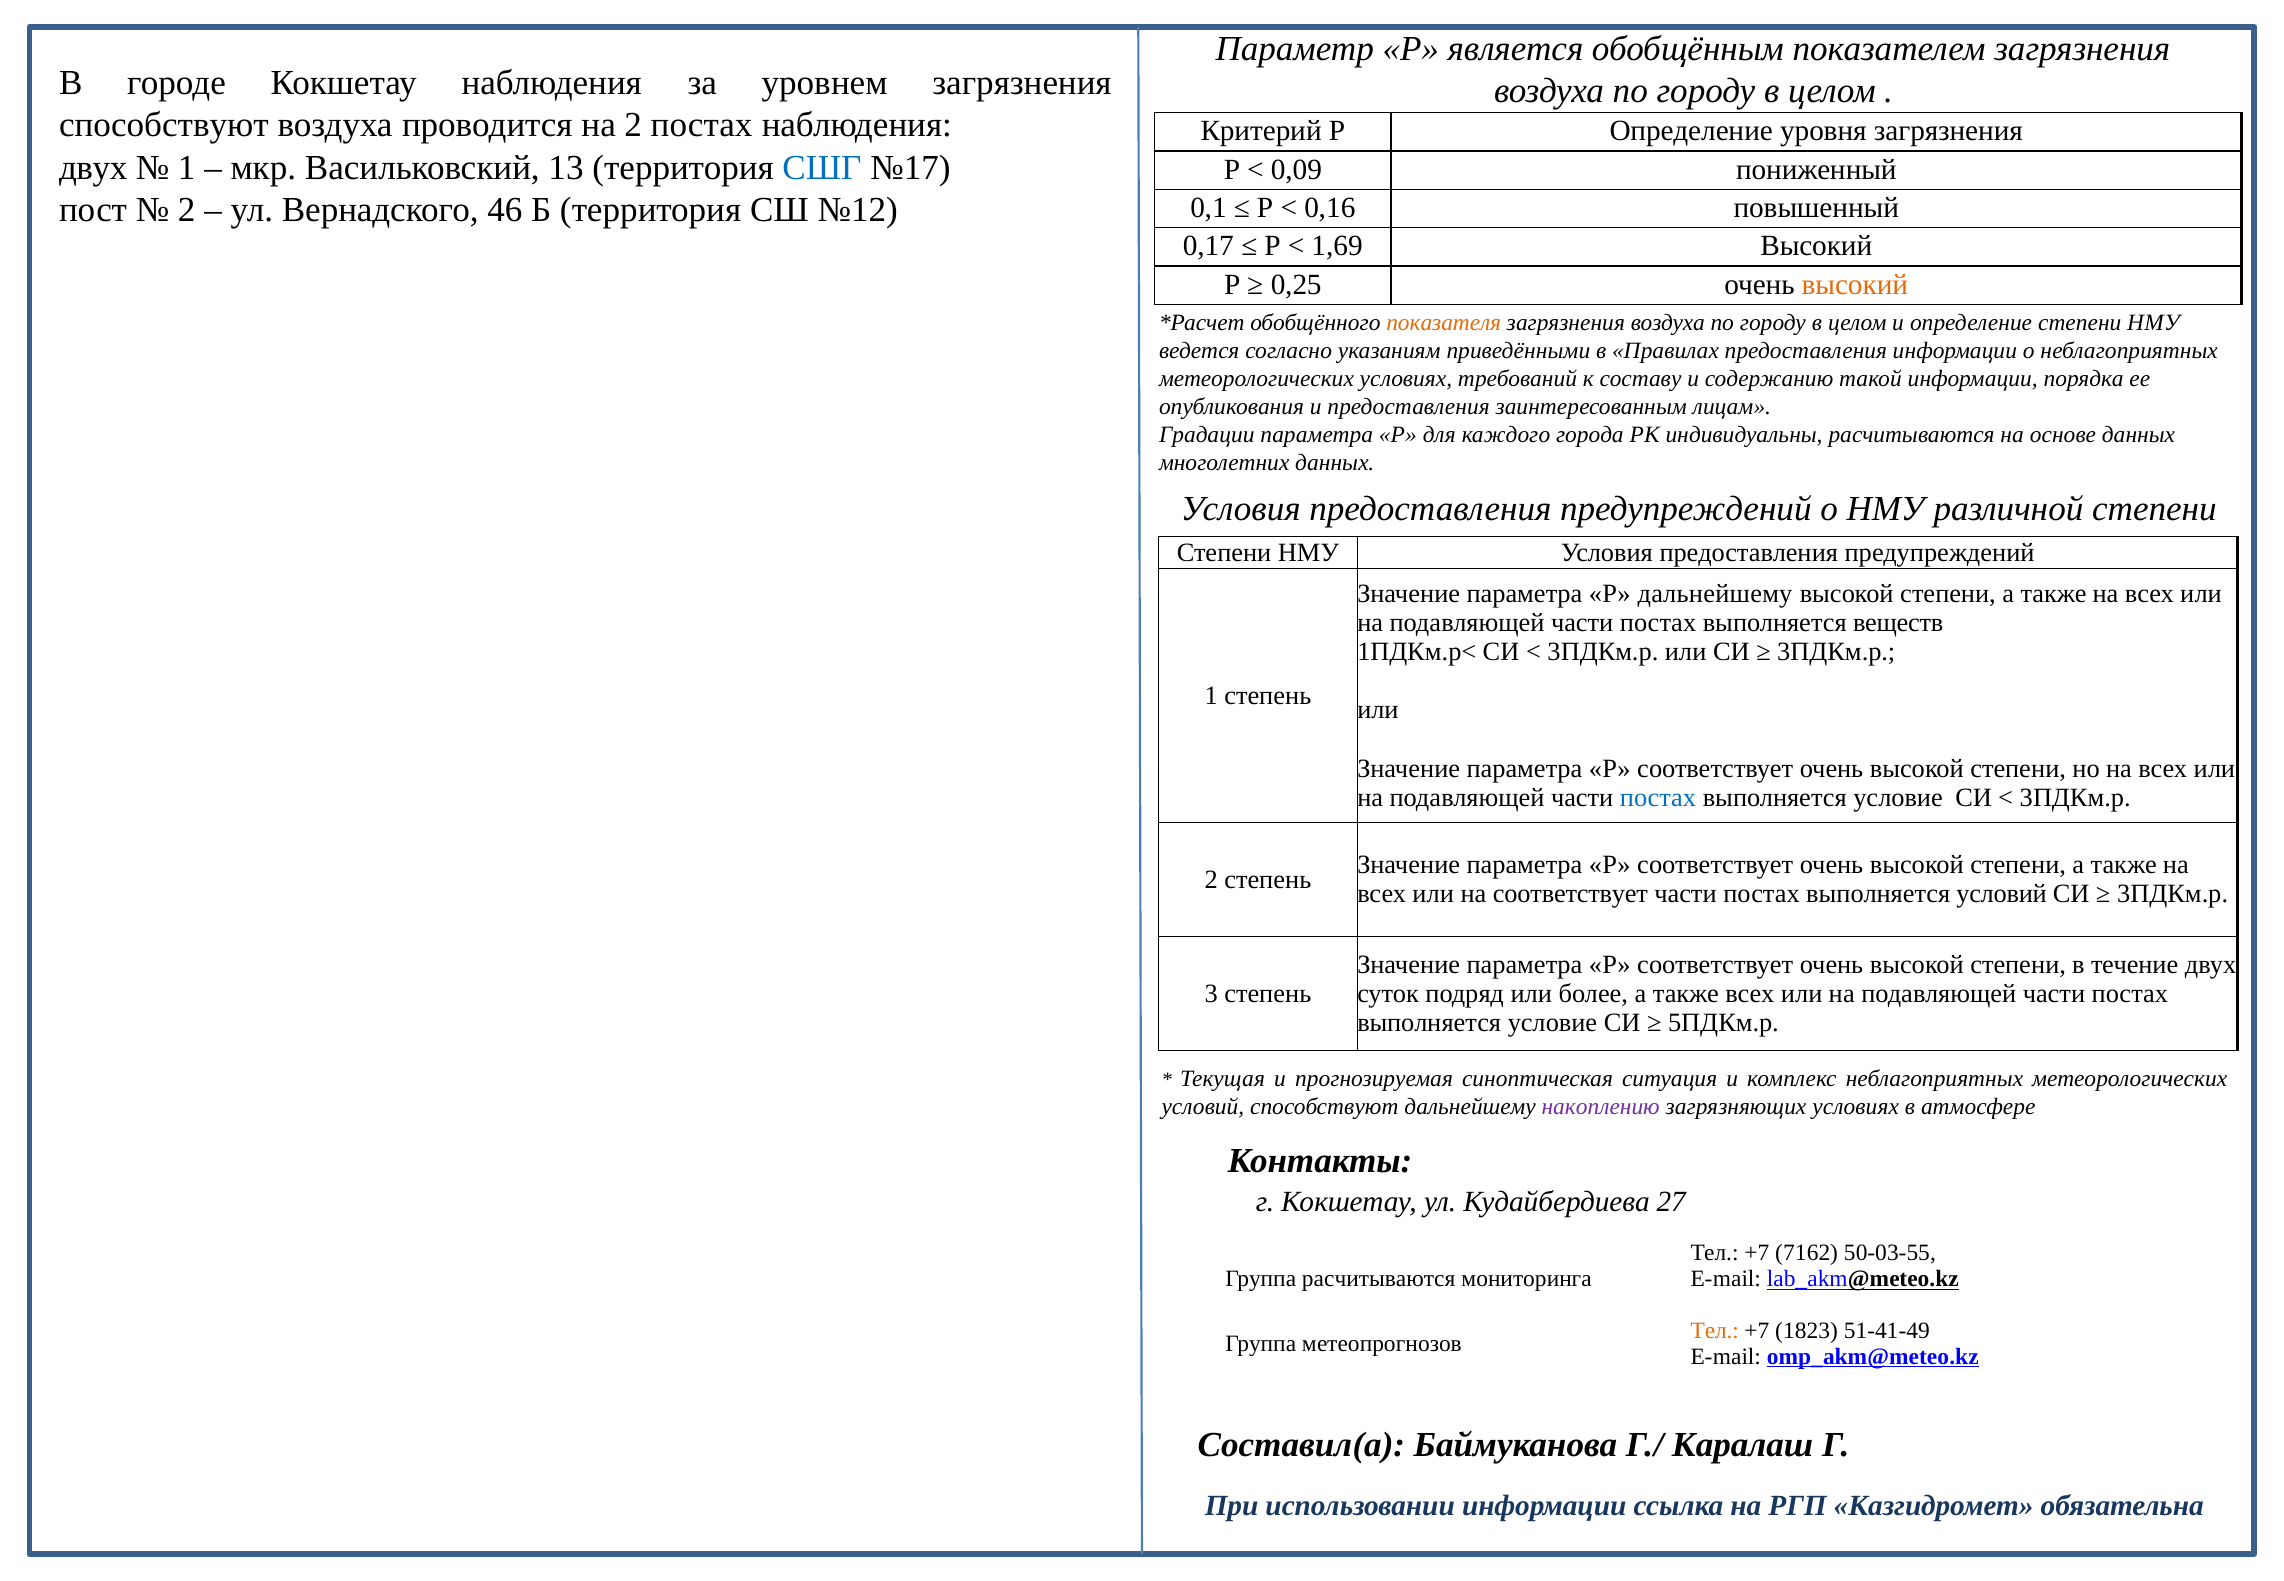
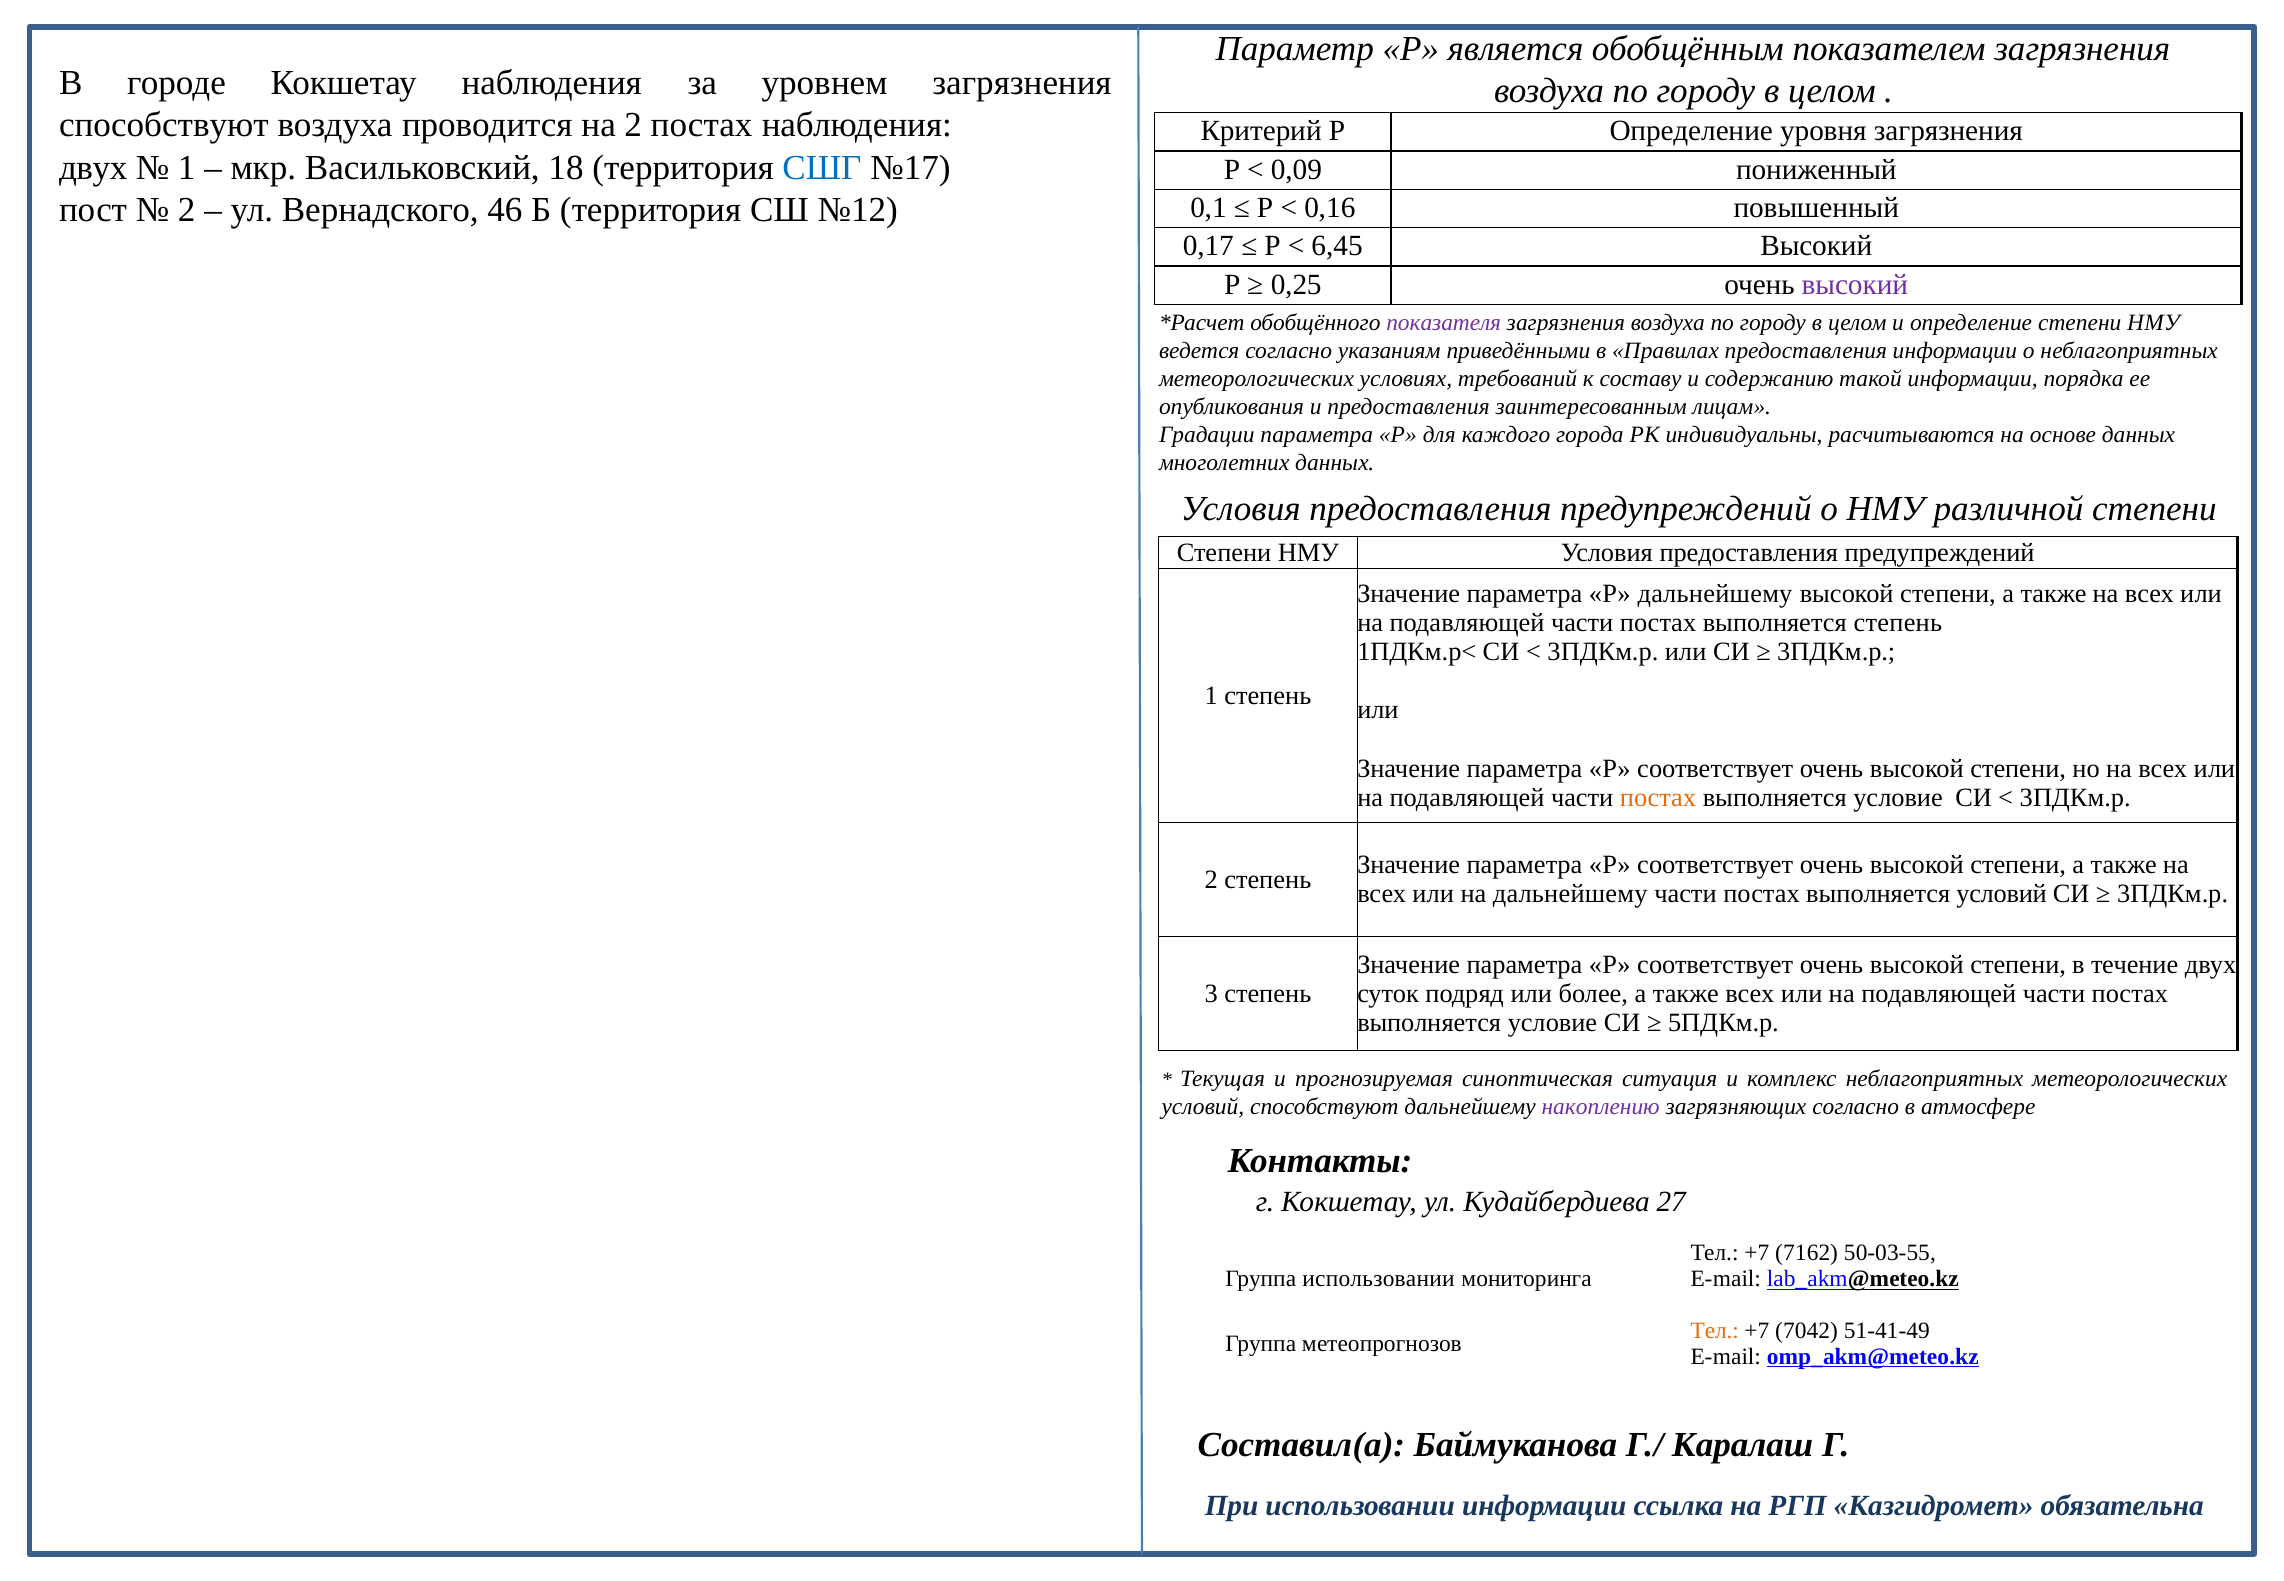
13: 13 -> 18
1,69: 1,69 -> 6,45
высокий at (1855, 285) colour: orange -> purple
показателя colour: orange -> purple
выполняется веществ: веществ -> степень
постах at (1658, 798) colour: blue -> orange
на соответствует: соответствует -> дальнейшему
загрязняющих условиях: условиях -> согласно
Группа расчитываются: расчитываются -> использовании
1823: 1823 -> 7042
